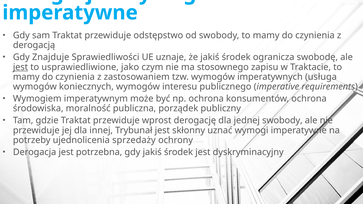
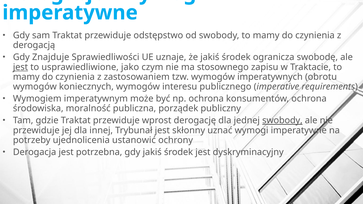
usługa: usługa -> obrotu
swobody at (282, 121) underline: none -> present
sprzedaży: sprzedaży -> ustanowić
